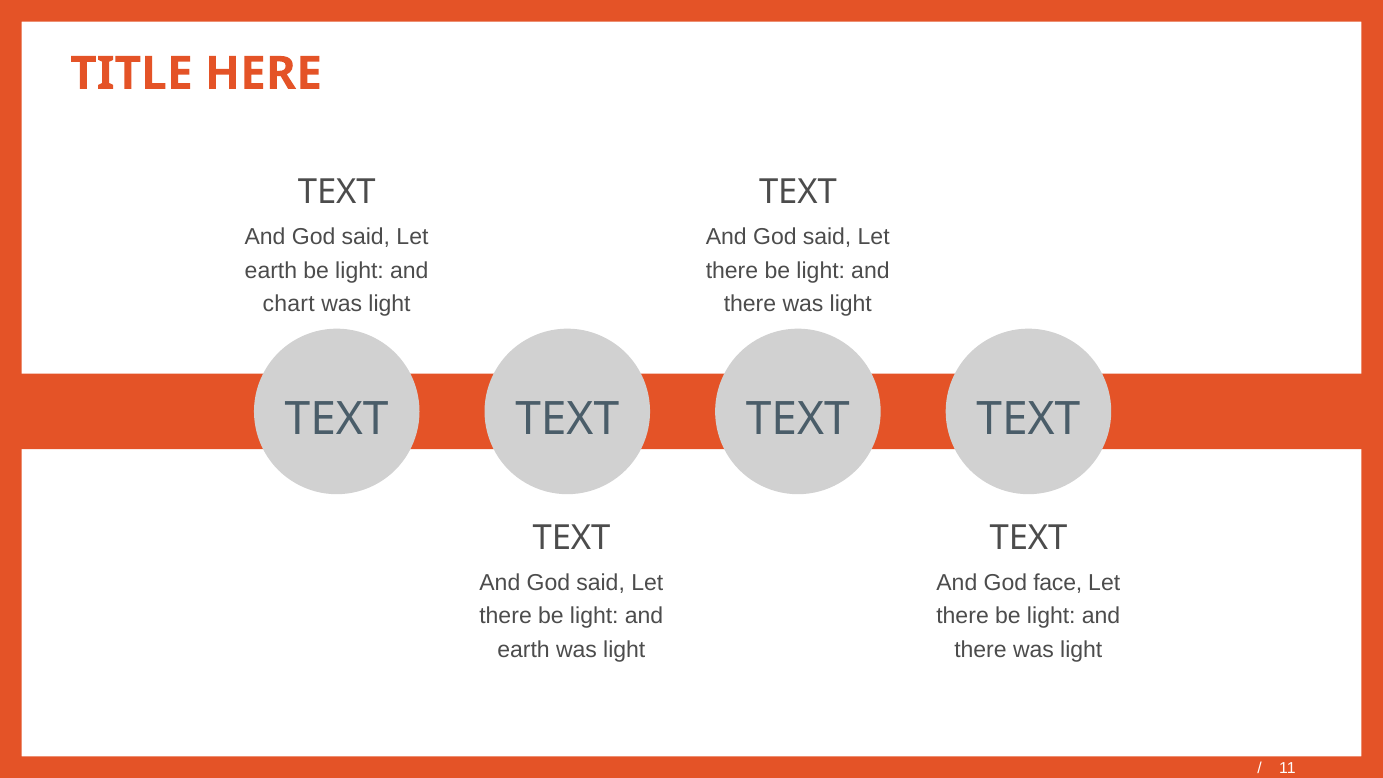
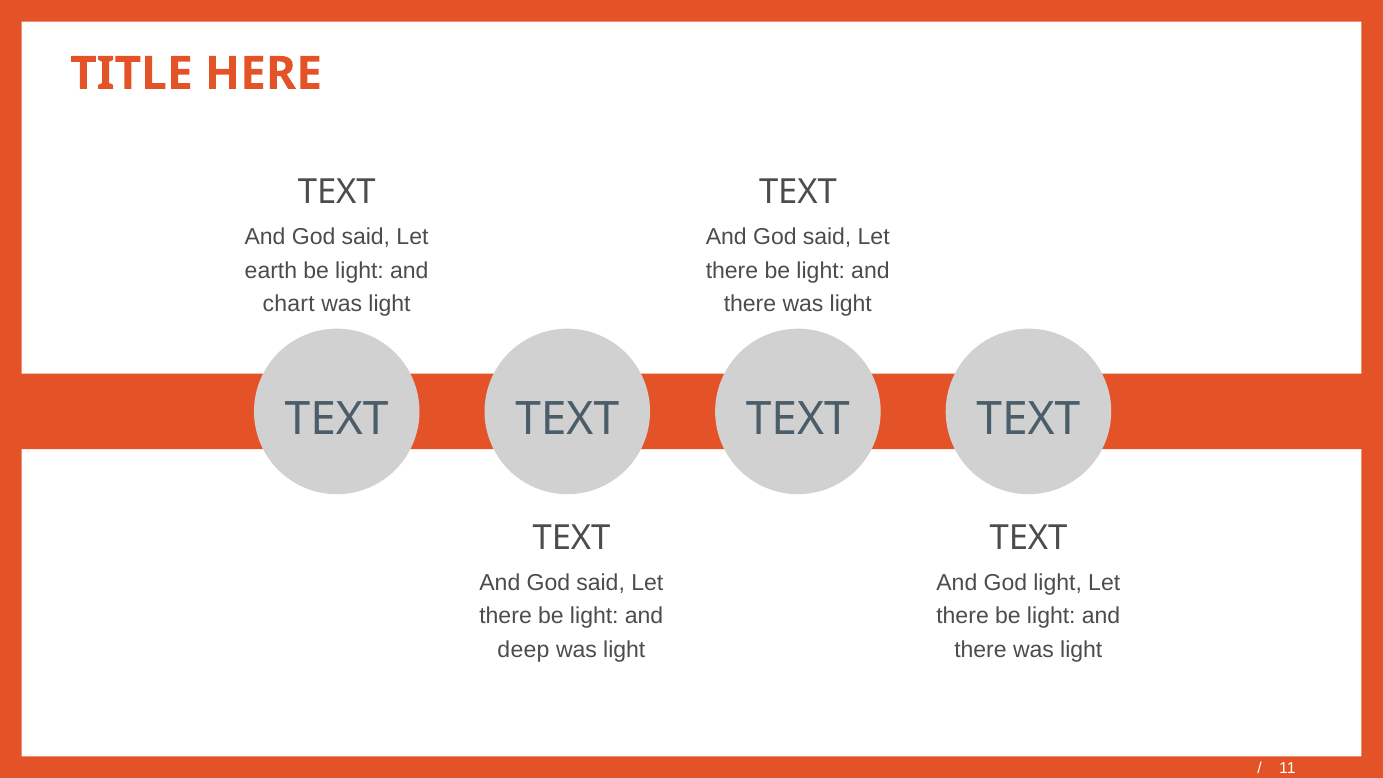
God face: face -> light
earth at (524, 649): earth -> deep
